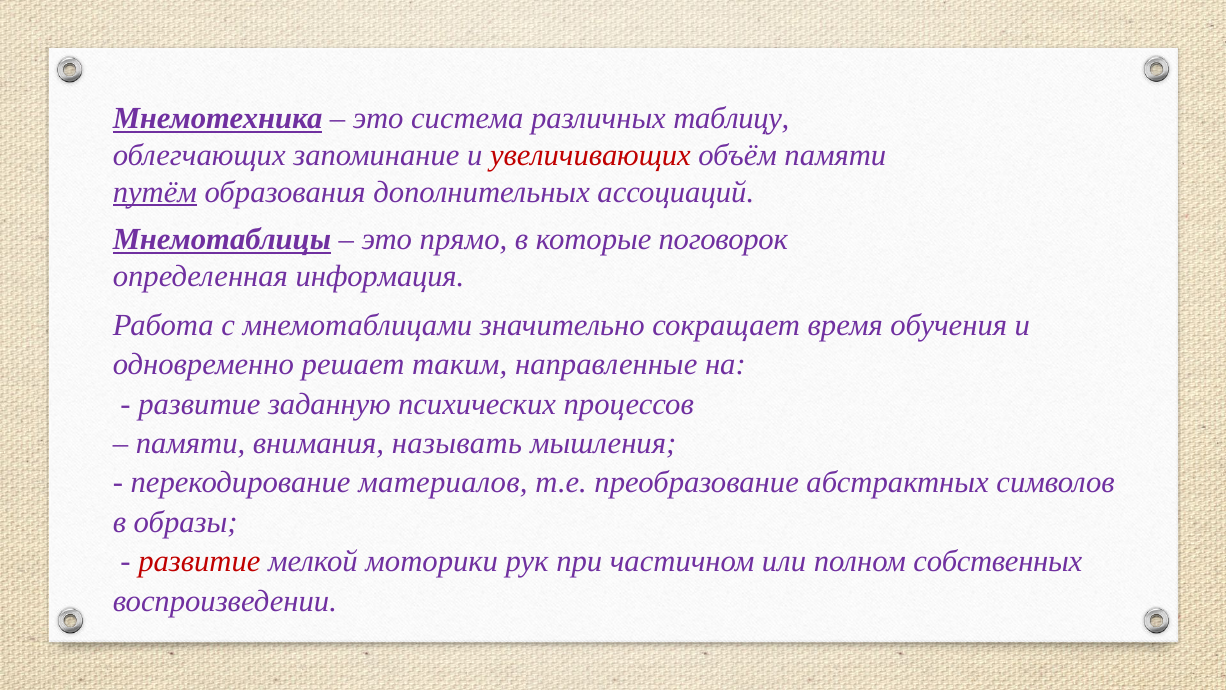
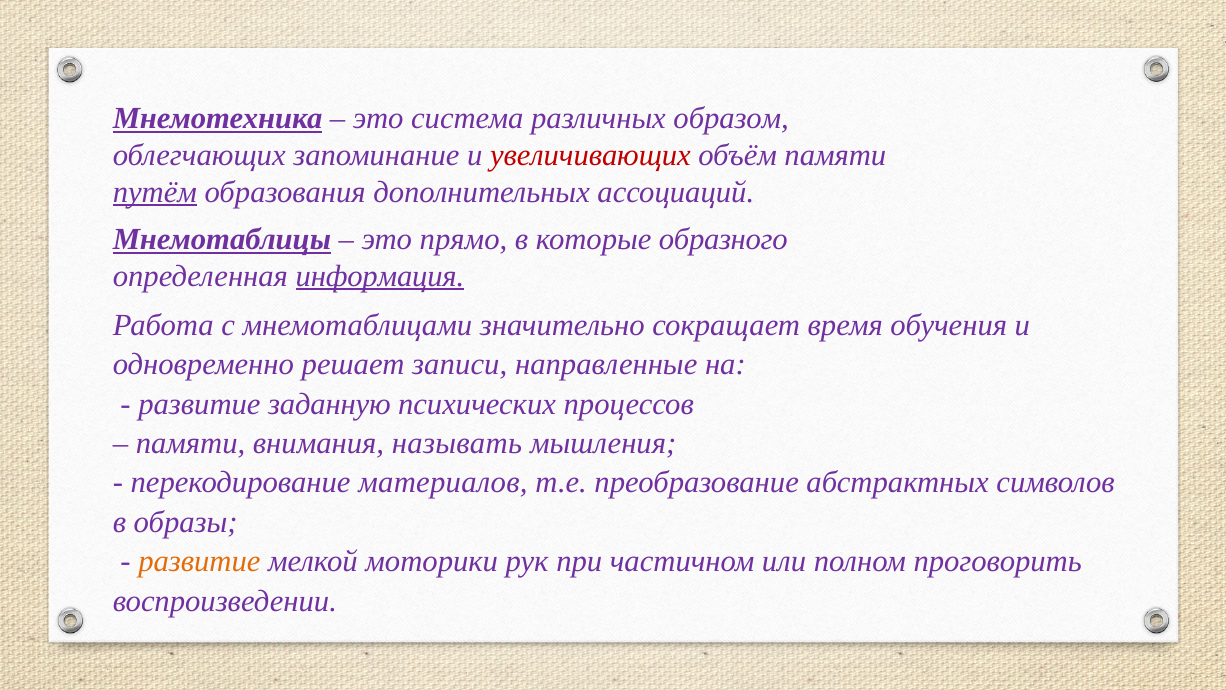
таблицу: таблицу -> образом
поговорок: поговорок -> образного
информация underline: none -> present
таким: таким -> записи
развитие at (199, 561) colour: red -> orange
собственных: собственных -> проговорить
